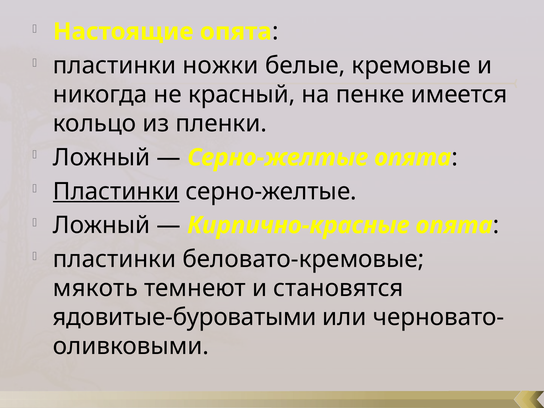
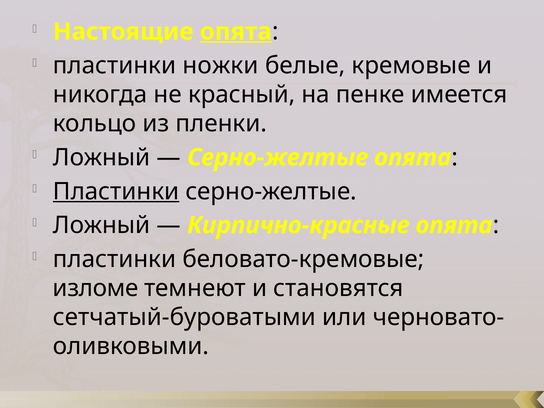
опята at (236, 32) underline: none -> present
мякоть: мякоть -> изломе
ядовитые-буроватыми: ядовитые-буроватыми -> сетчатый-буроватыми
